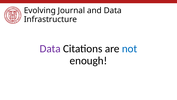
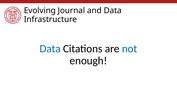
Data at (50, 49) colour: purple -> blue
